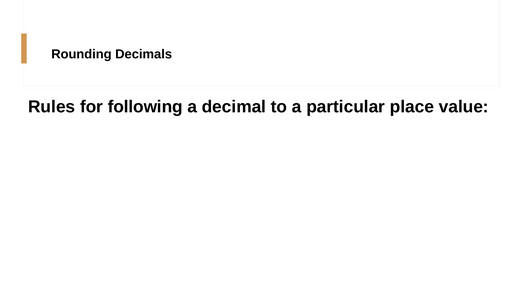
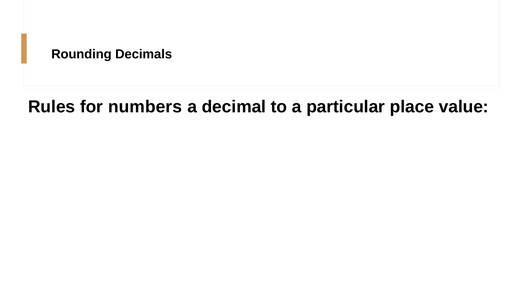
following: following -> numbers
